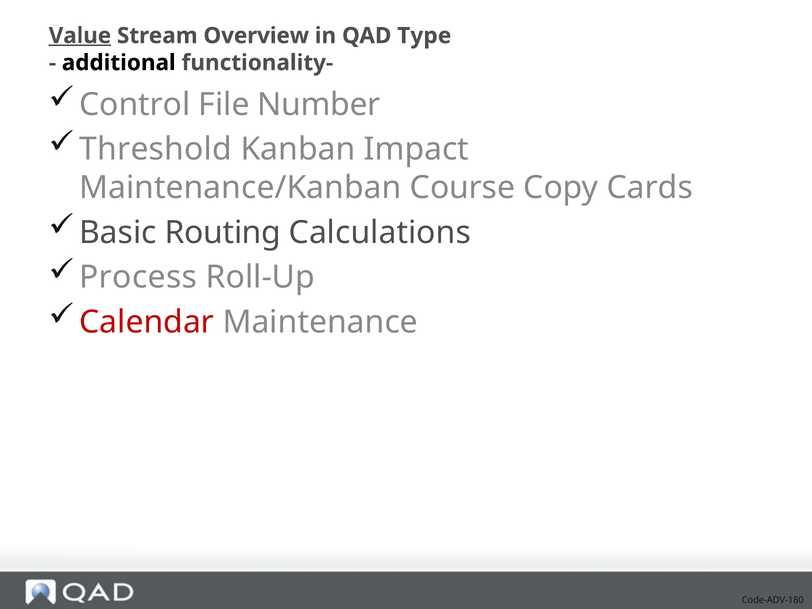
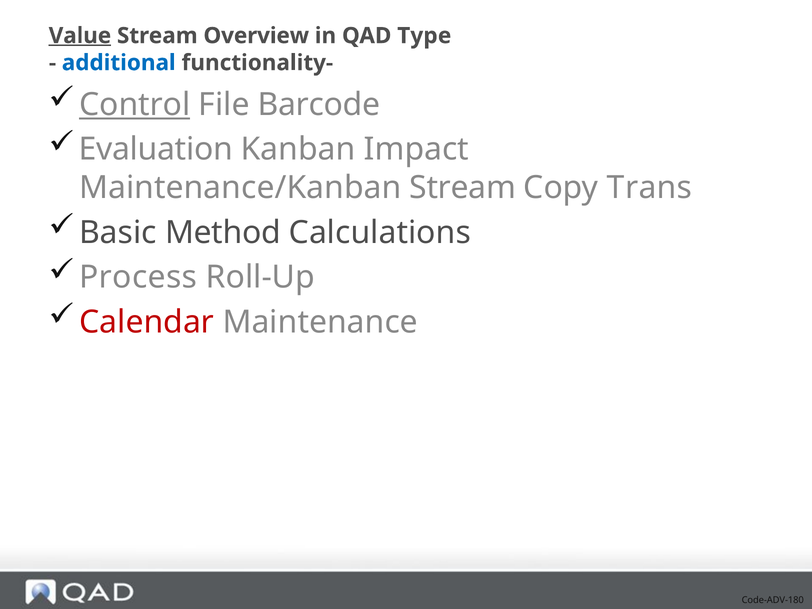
additional colour: black -> blue
Control underline: none -> present
Number: Number -> Barcode
Threshold: Threshold -> Evaluation
Maintenance/Kanban Course: Course -> Stream
Cards: Cards -> Trans
Routing: Routing -> Method
